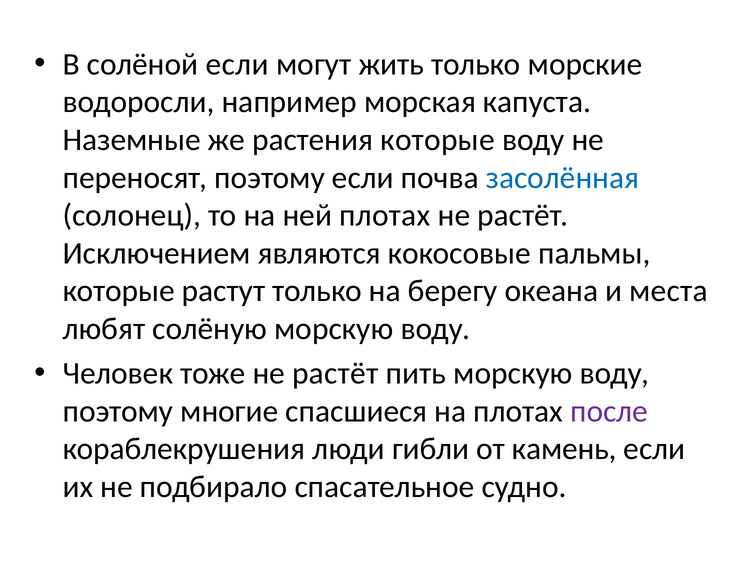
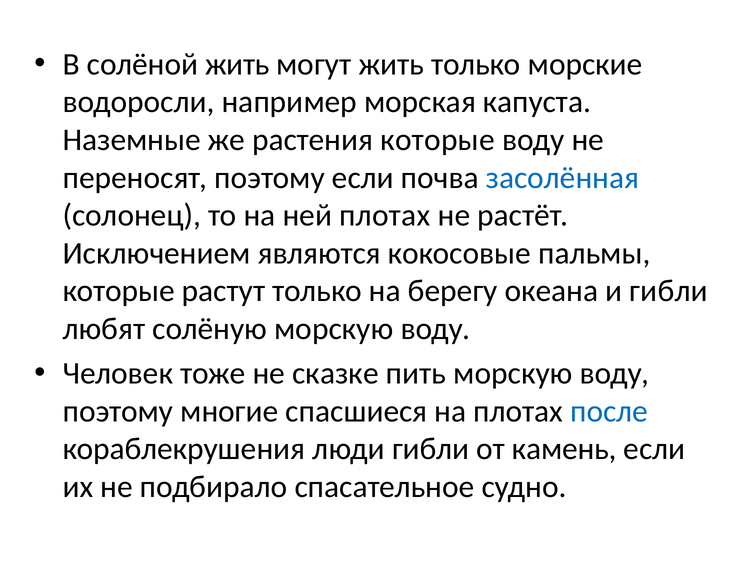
солёной если: если -> жить
и места: места -> гибли
тоже не растёт: растёт -> сказке
после colour: purple -> blue
